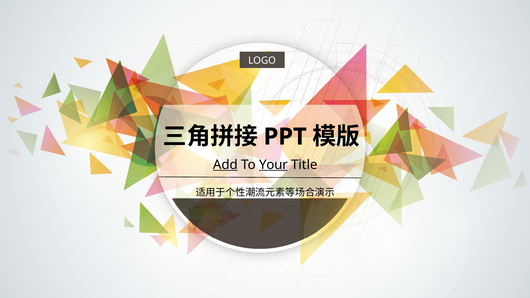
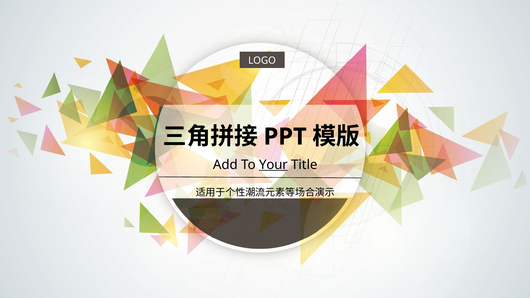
Add underline: present -> none
